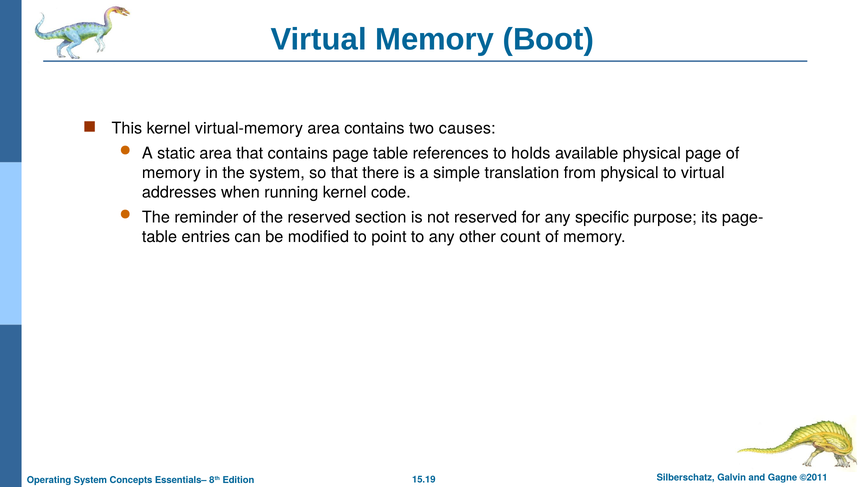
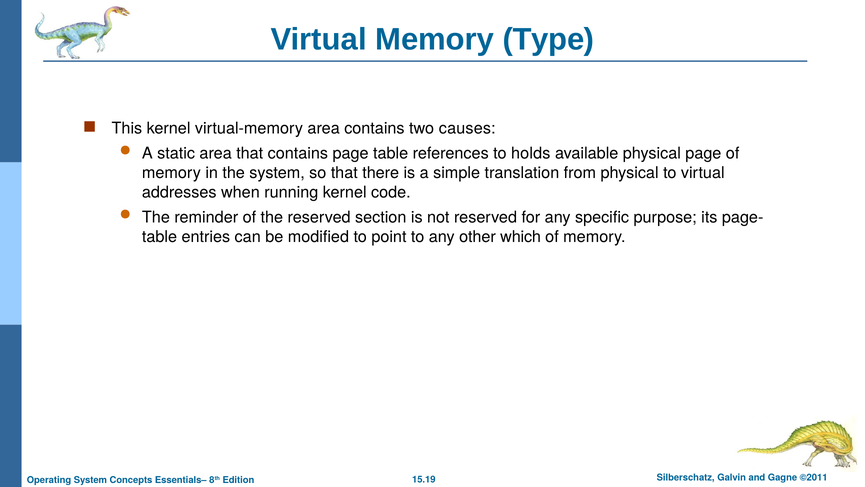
Boot: Boot -> Type
count: count -> which
